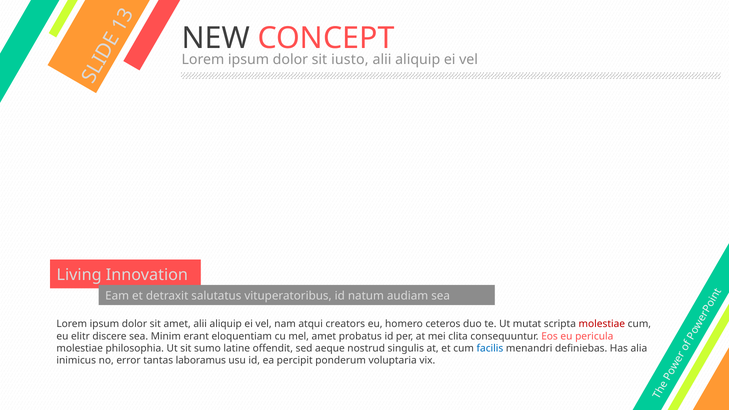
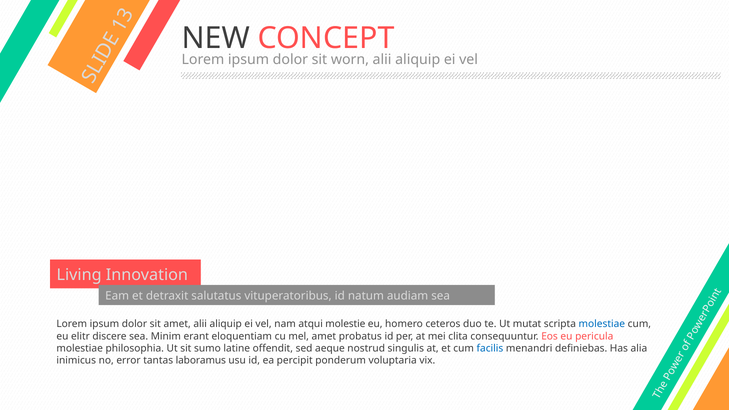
iusto: iusto -> worn
creators: creators -> molestie
molestiae at (602, 324) colour: red -> blue
